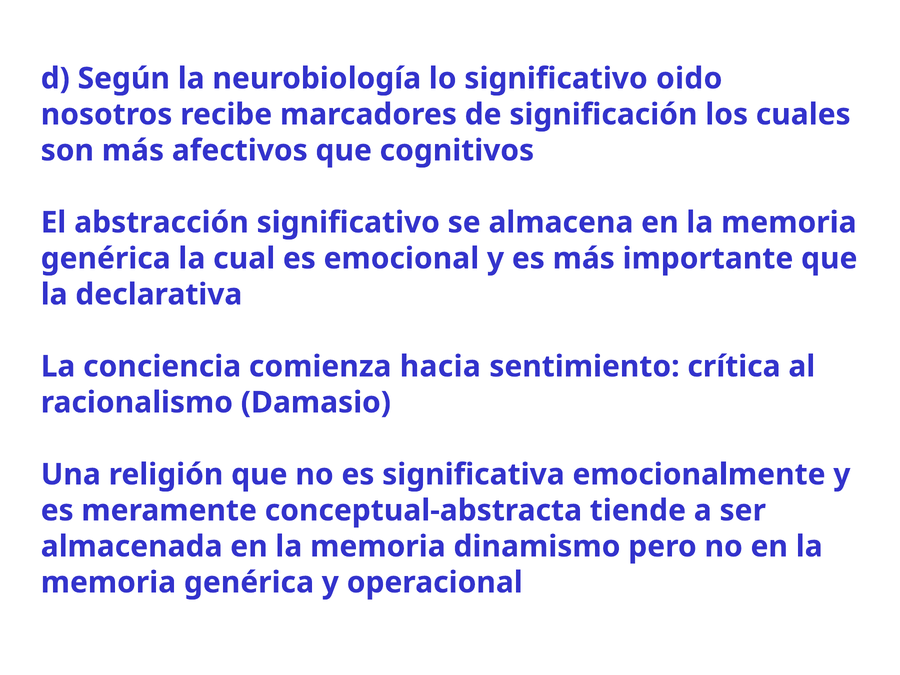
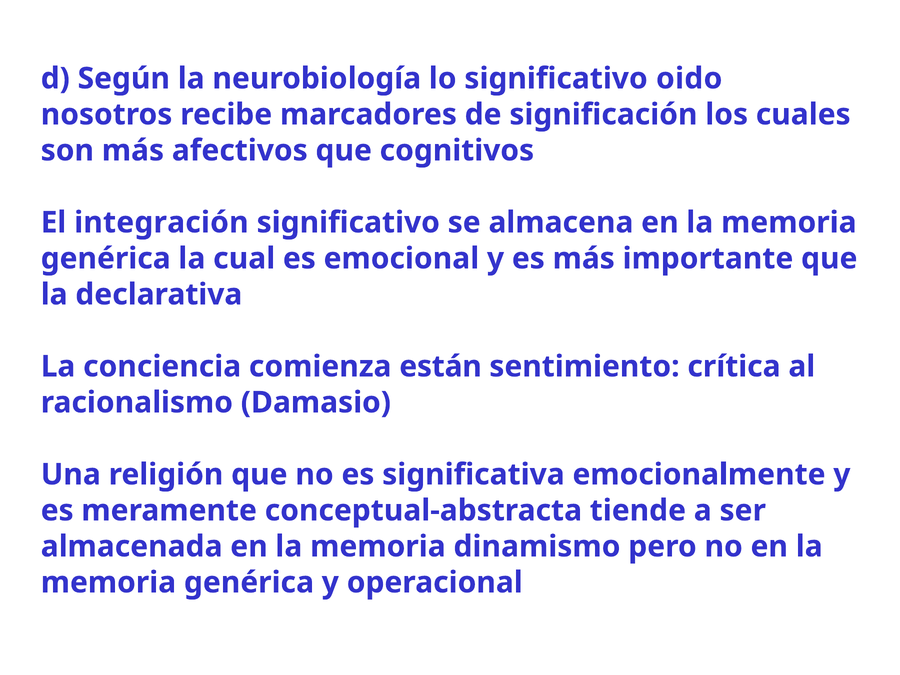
abstracción: abstracción -> integración
hacia: hacia -> están
